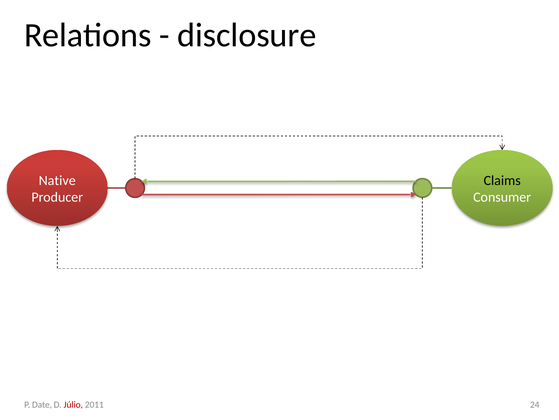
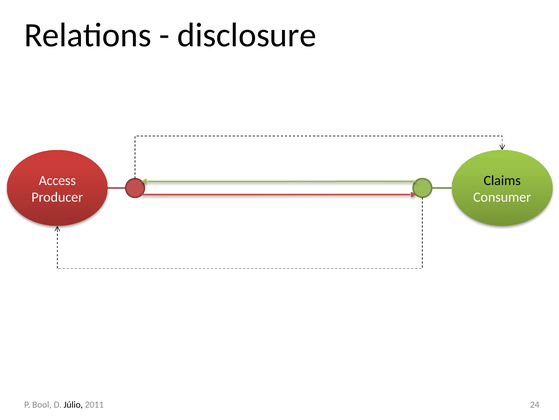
Native: Native -> Access
Date: Date -> Bool
Júlio colour: red -> black
